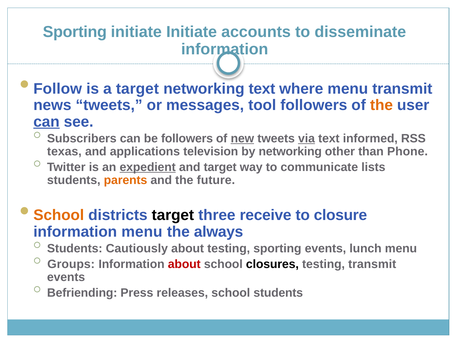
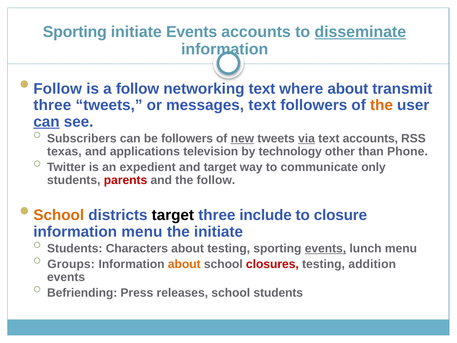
initiate Initiate: Initiate -> Events
disseminate underline: none -> present
a target: target -> follow
where menu: menu -> about
news at (52, 105): news -> three
messages tool: tool -> text
text informed: informed -> accounts
by networking: networking -> technology
expedient underline: present -> none
lists: lists -> only
parents colour: orange -> red
the future: future -> follow
receive: receive -> include
the always: always -> initiate
Cautiously: Cautiously -> Characters
events at (325, 248) underline: none -> present
about at (184, 264) colour: red -> orange
closures colour: black -> red
testing transmit: transmit -> addition
